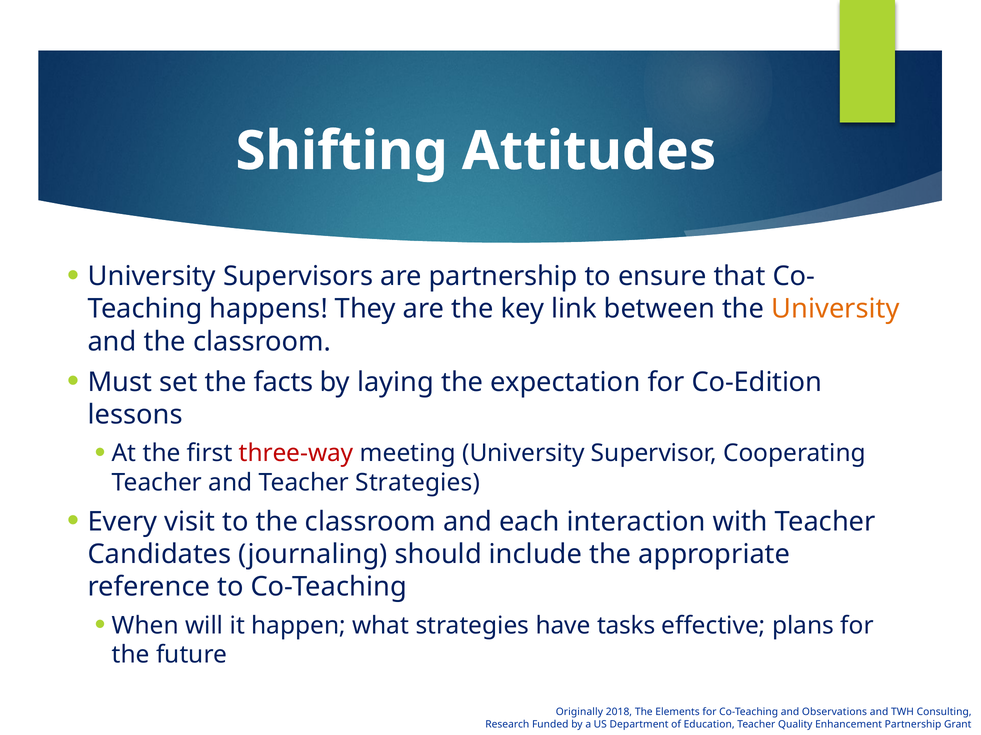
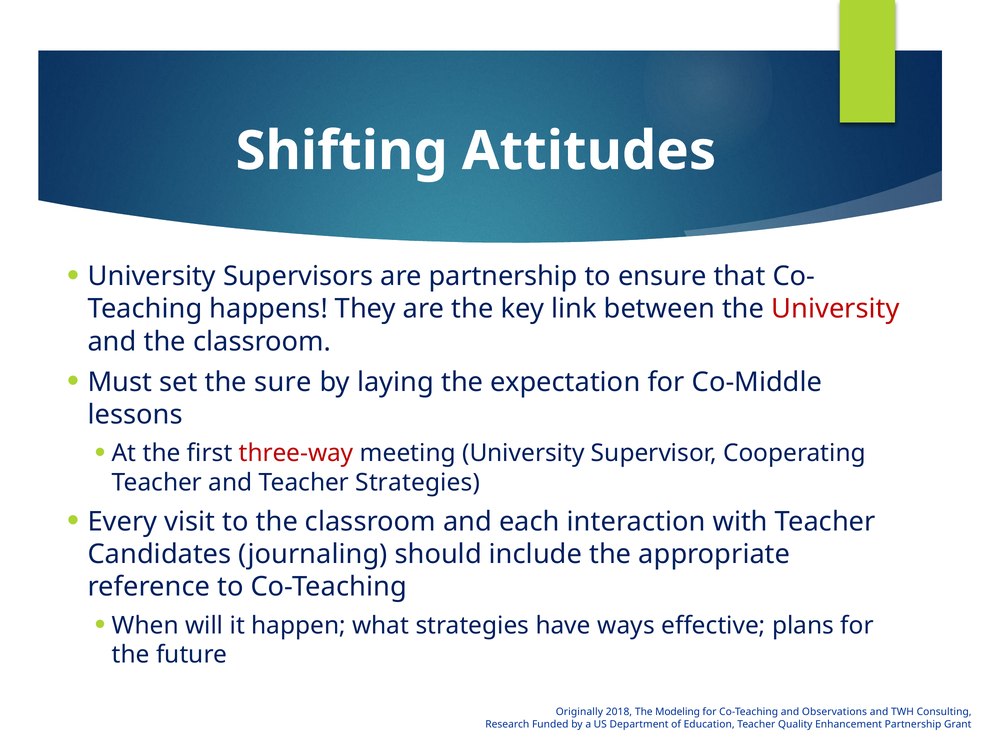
University at (835, 309) colour: orange -> red
facts: facts -> sure
Co-Edition: Co-Edition -> Co-Middle
tasks: tasks -> ways
Elements: Elements -> Modeling
